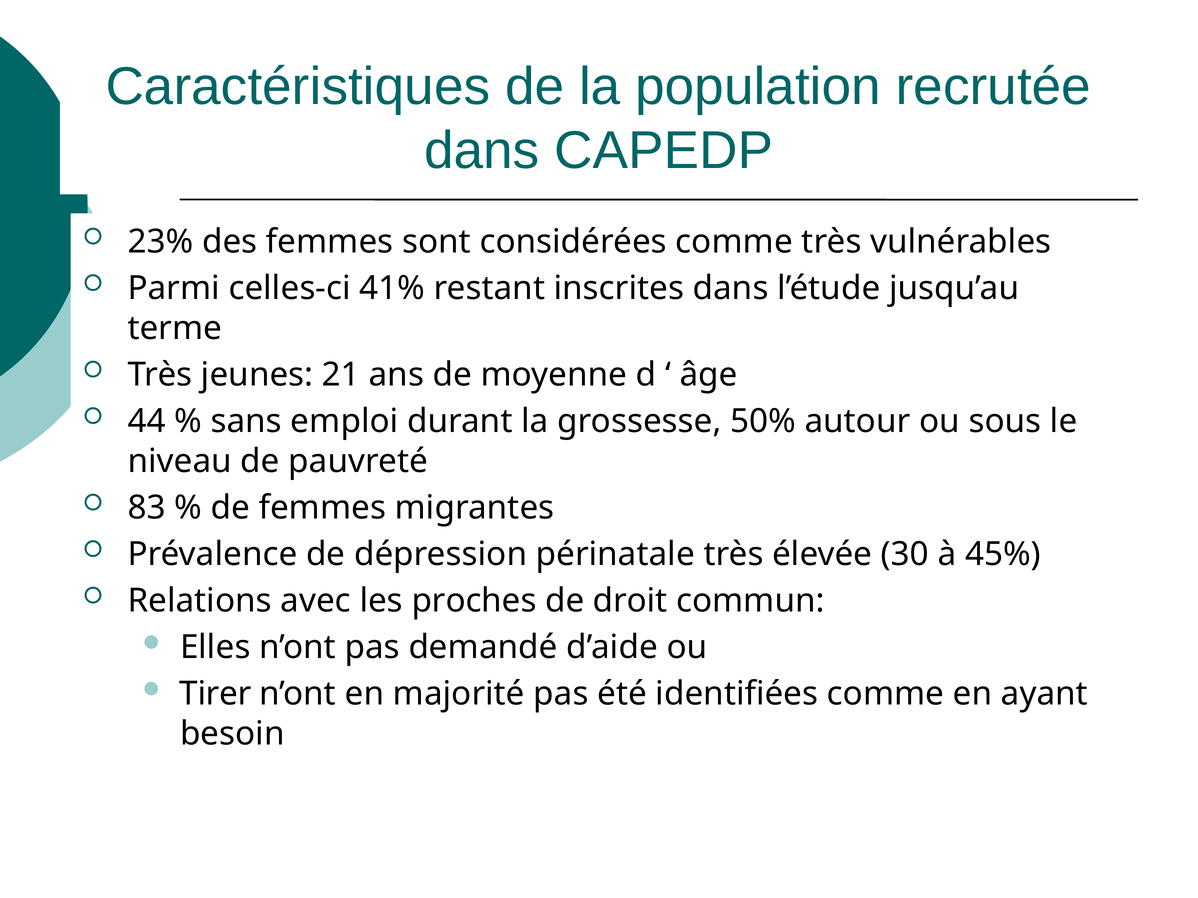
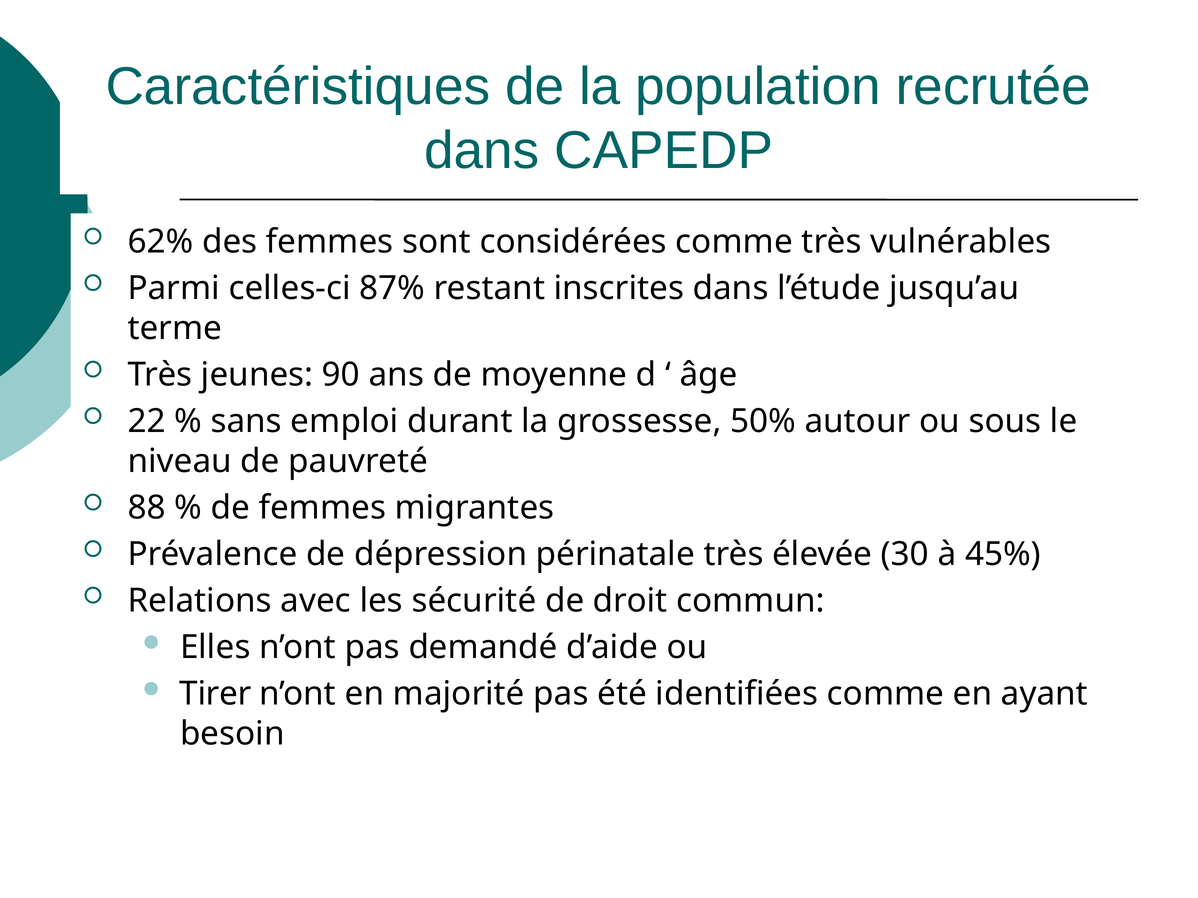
23%: 23% -> 62%
41%: 41% -> 87%
21: 21 -> 90
44: 44 -> 22
83: 83 -> 88
proches: proches -> sécurité
